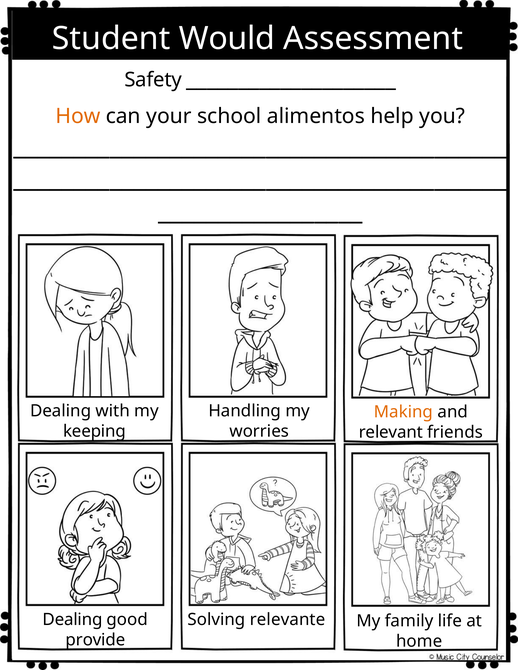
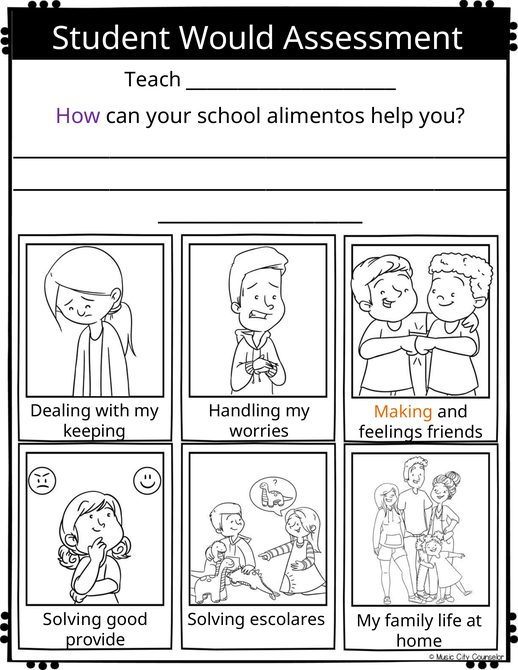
Safety: Safety -> Teach
How colour: orange -> purple
relevant: relevant -> feelings
Dealing at (73, 620): Dealing -> Solving
relevante: relevante -> escolares
